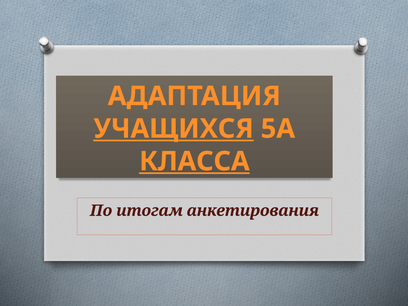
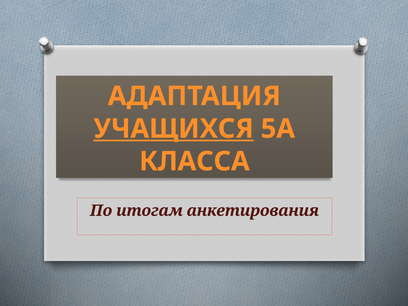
КЛАССА underline: present -> none
